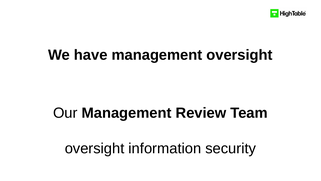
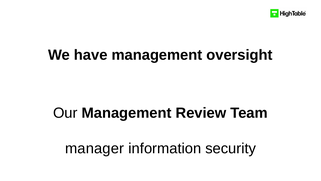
oversight at (95, 148): oversight -> manager
